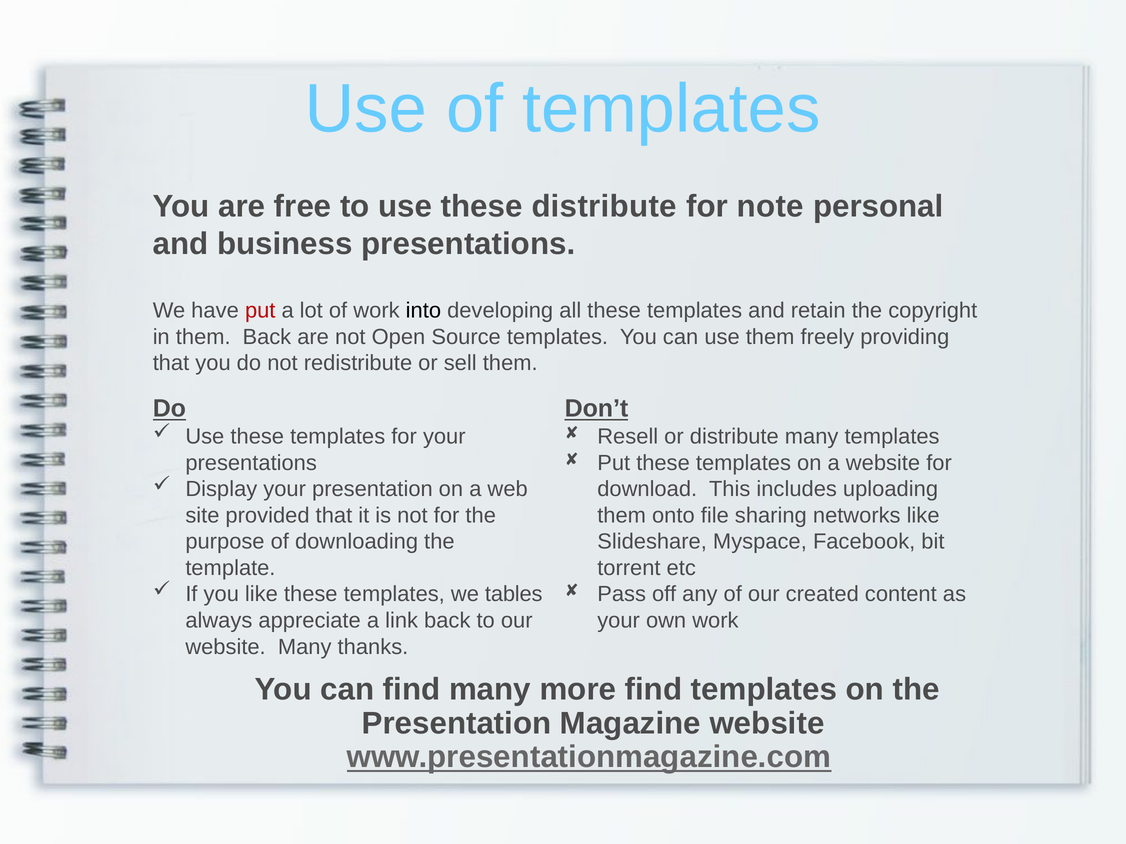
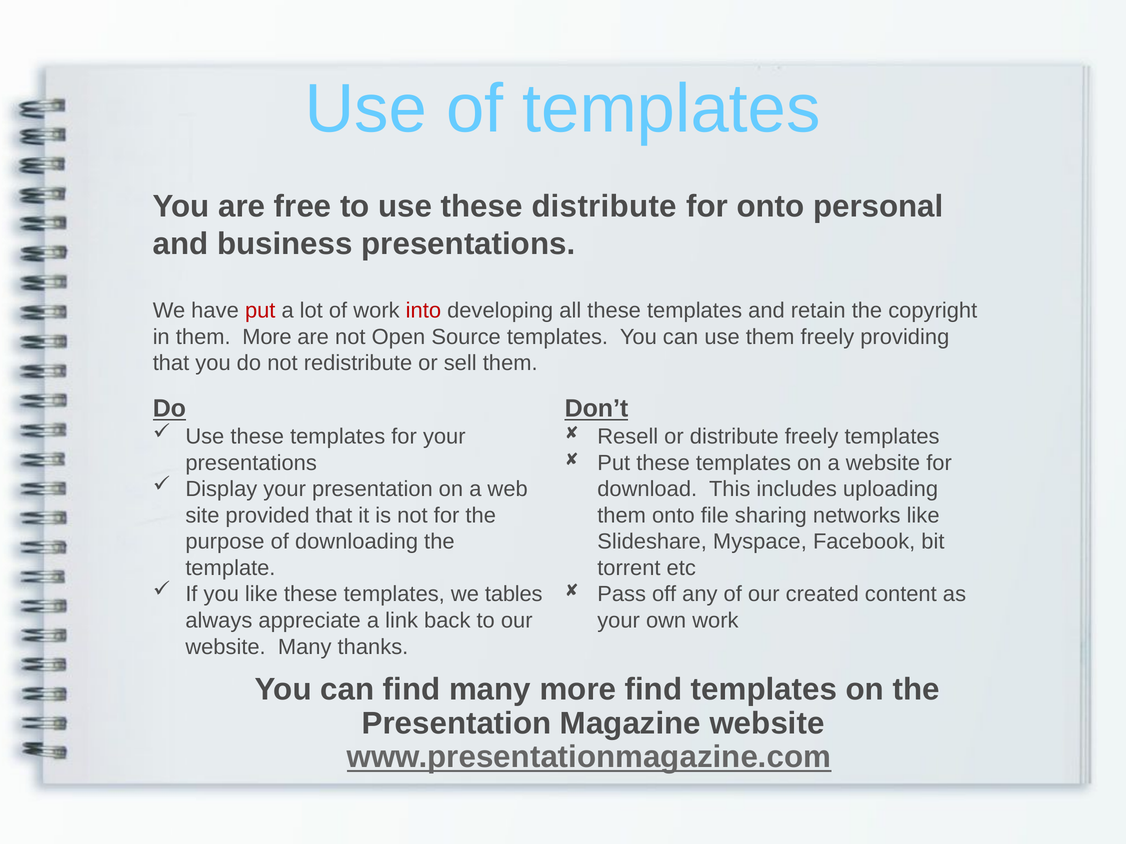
for note: note -> onto
into colour: black -> red
them Back: Back -> More
distribute many: many -> freely
